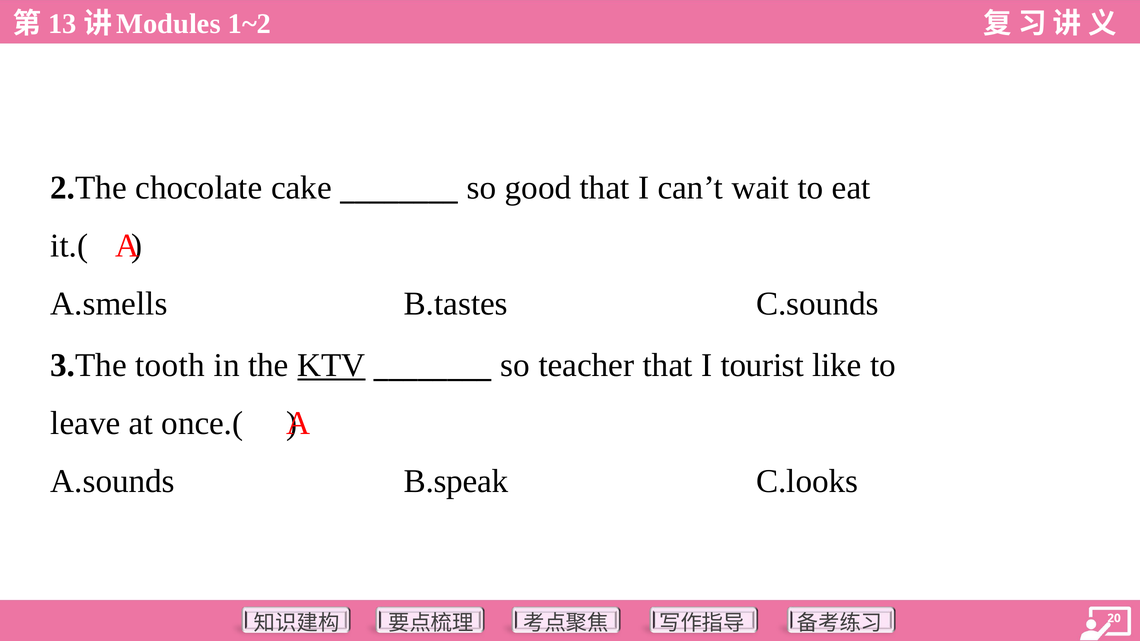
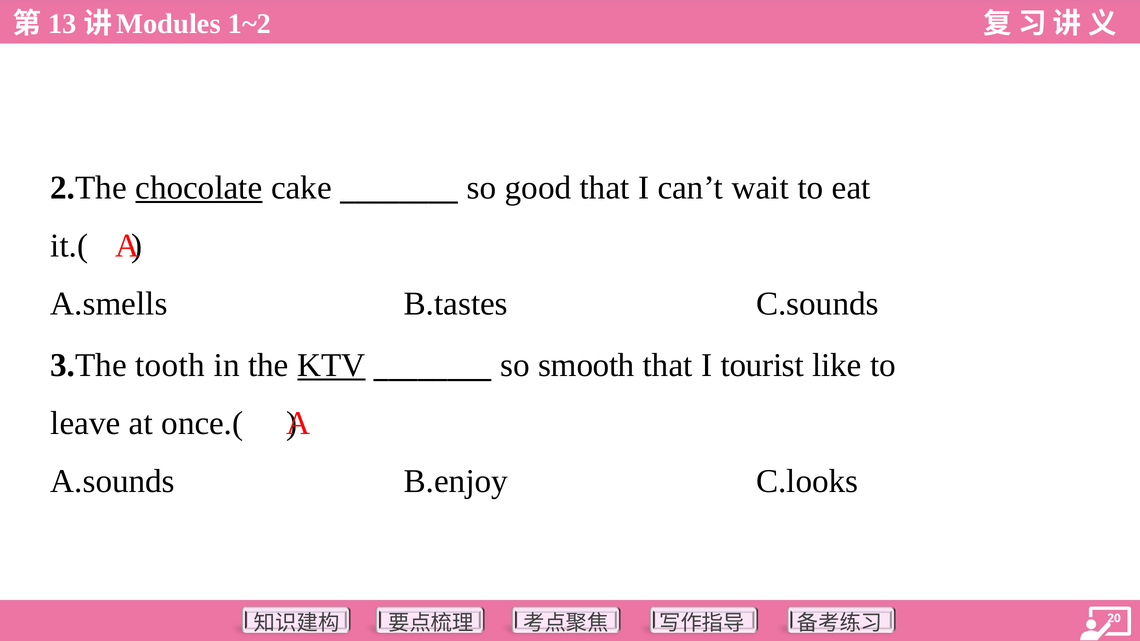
chocolate underline: none -> present
teacher: teacher -> smooth
B.speak: B.speak -> B.enjoy
